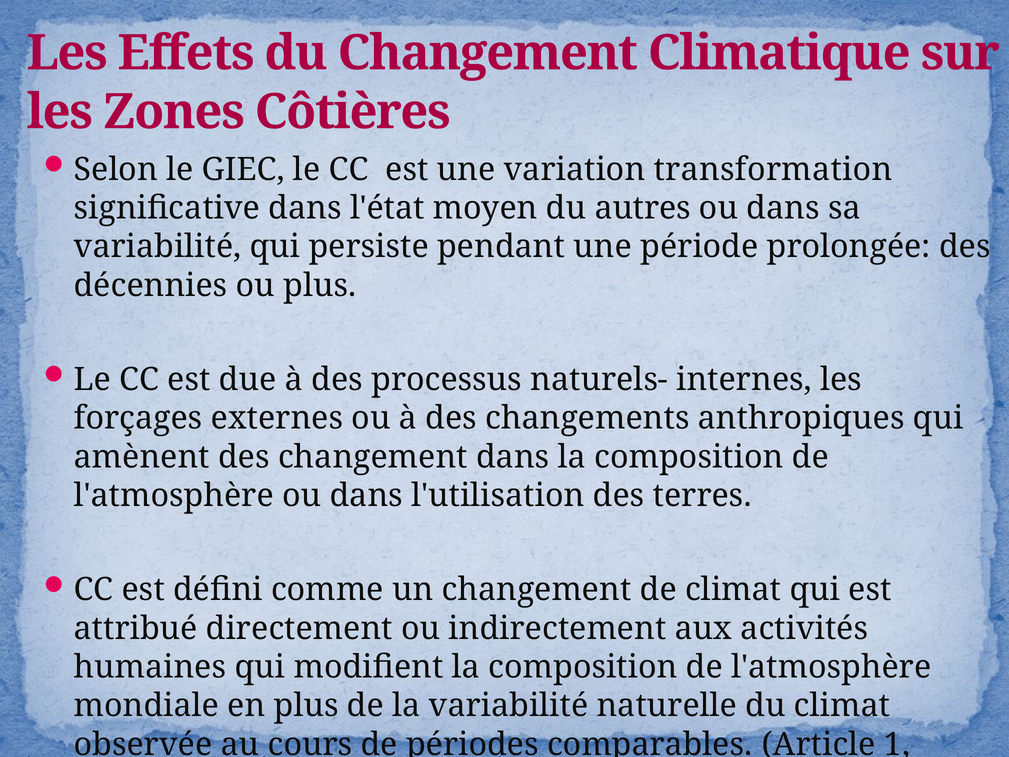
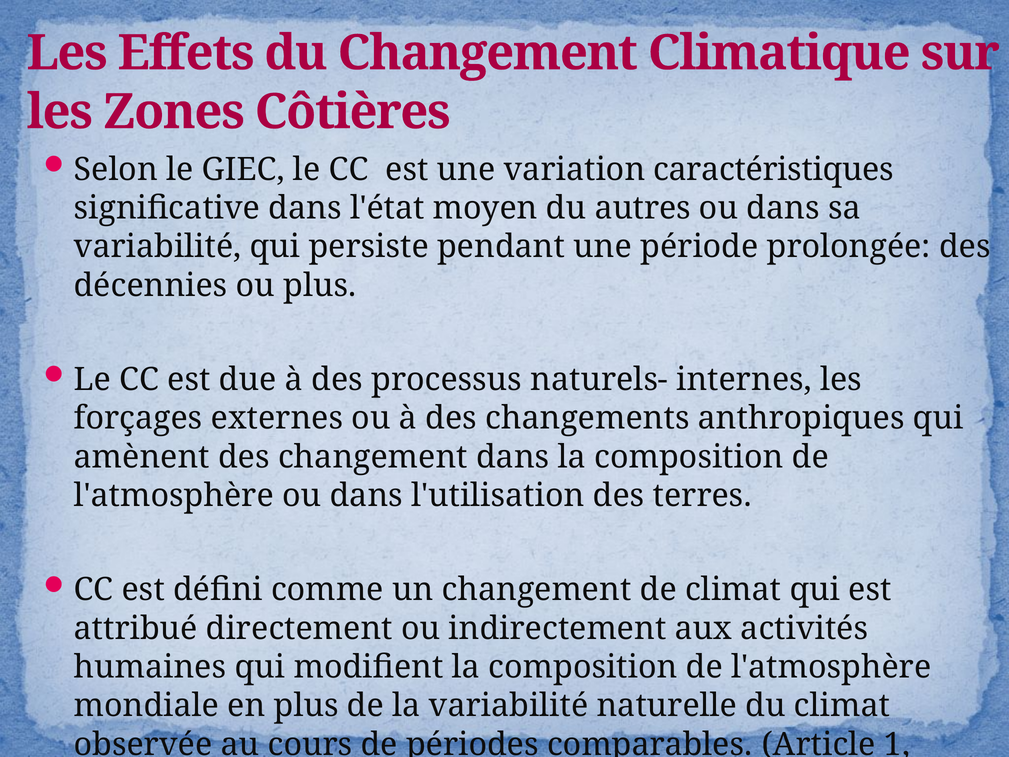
transformation: transformation -> caractéristiques
